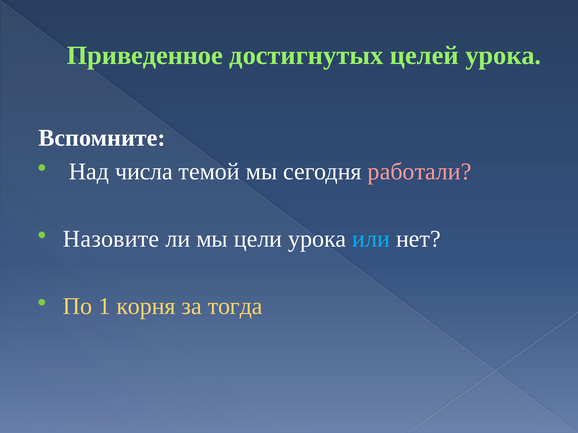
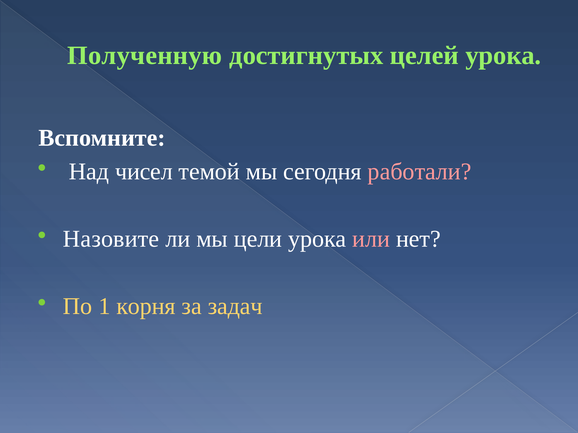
Приведенное: Приведенное -> Полученную
числа: числа -> чисел
или colour: light blue -> pink
тогда: тогда -> задач
